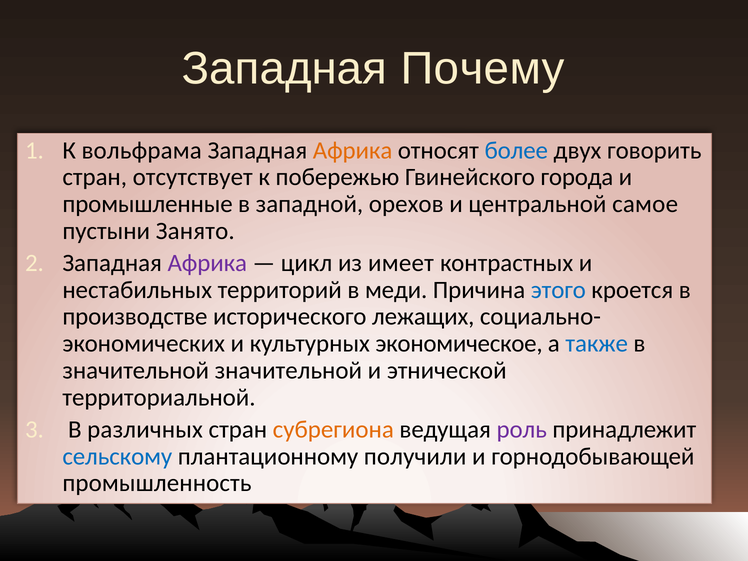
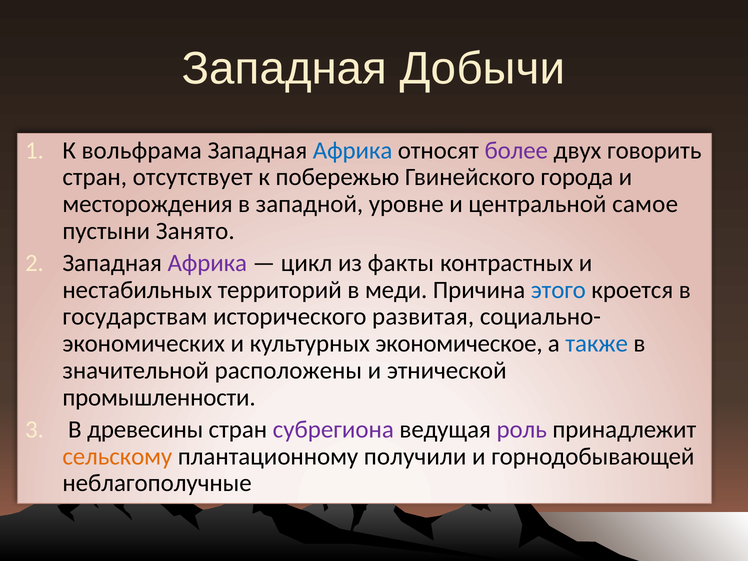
Почему: Почему -> Добычи
Африка at (353, 150) colour: orange -> blue
более colour: blue -> purple
промышленные: промышленные -> месторождения
орехов: орехов -> уровне
имеет: имеет -> факты
производстве: производстве -> государствам
лежащих: лежащих -> развитая
значительной значительной: значительной -> расположены
территориальной: территориальной -> промышленности
различных: различных -> древесины
субрегиона colour: orange -> purple
сельскому colour: blue -> orange
промышленность: промышленность -> неблагополучные
